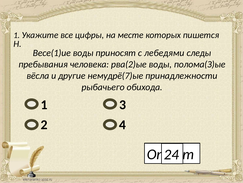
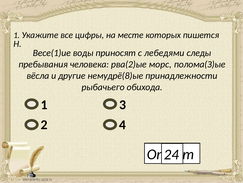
рва(2)ые воды: воды -> морс
немудрё(7)ые: немудрё(7)ые -> немудрё(8)ые
